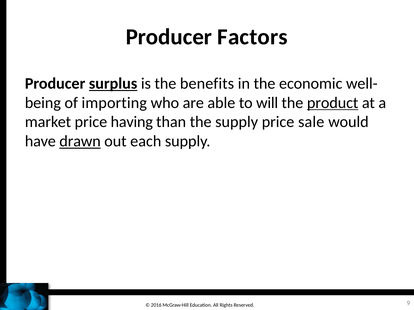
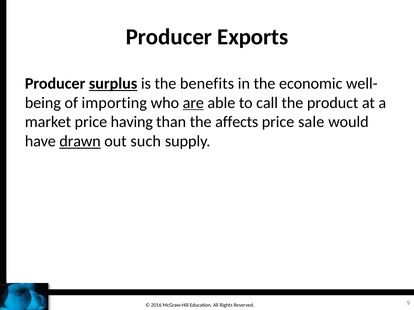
Factors: Factors -> Exports
are underline: none -> present
will: will -> call
product underline: present -> none
the supply: supply -> affects
each: each -> such
